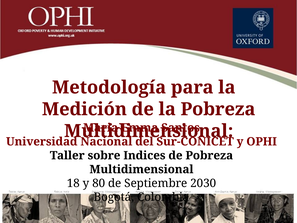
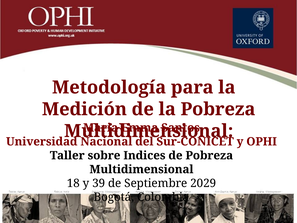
80: 80 -> 39
2030: 2030 -> 2029
